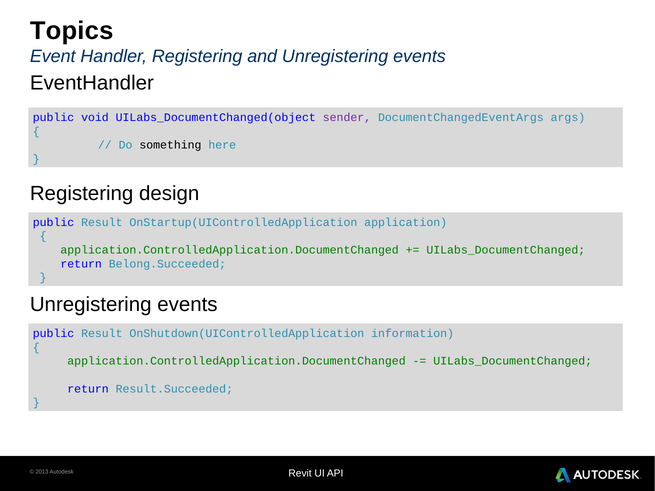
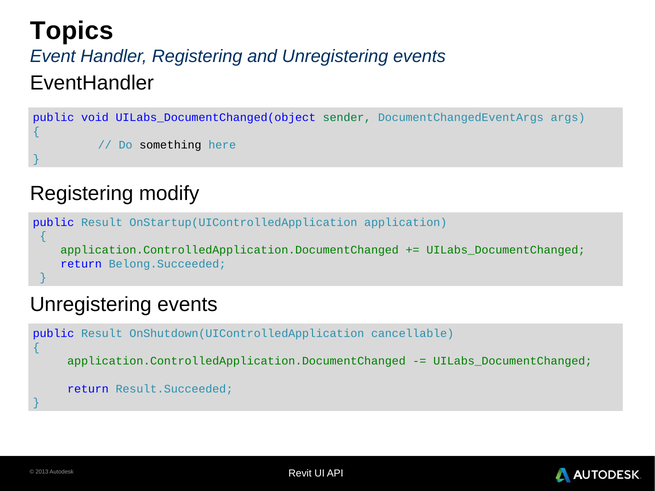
sender colour: purple -> green
design: design -> modify
information: information -> cancellable
